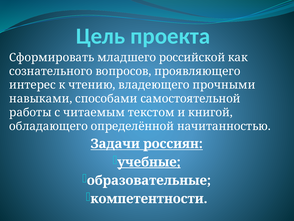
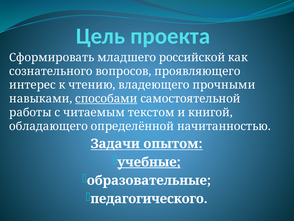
способами underline: none -> present
россиян: россиян -> опытом
компетентности: компетентности -> педагогического
